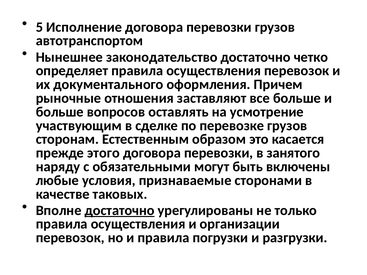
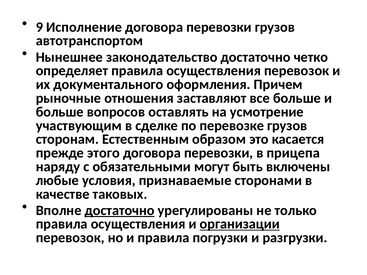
5: 5 -> 9
занятого: занятого -> прицепа
организации underline: none -> present
